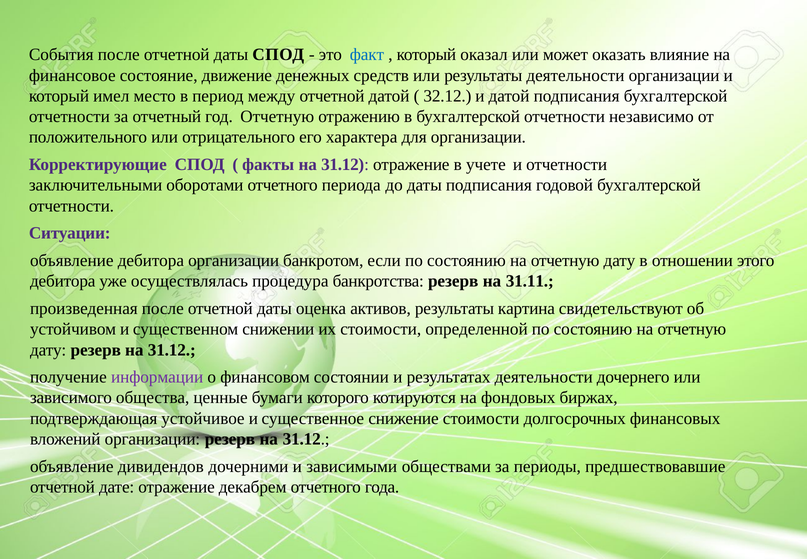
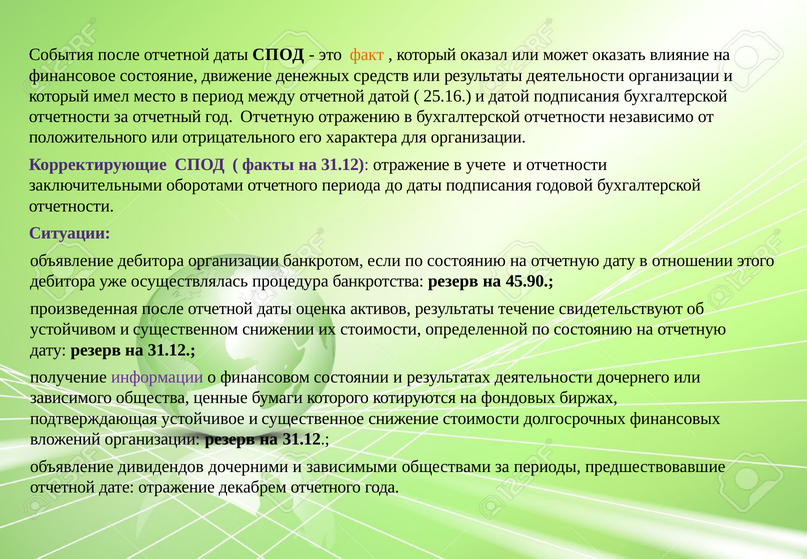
факт colour: blue -> orange
32.12: 32.12 -> 25.16
31.11: 31.11 -> 45.90
картина: картина -> течение
